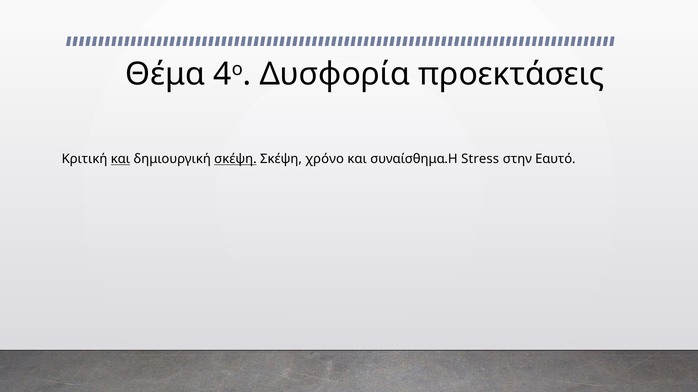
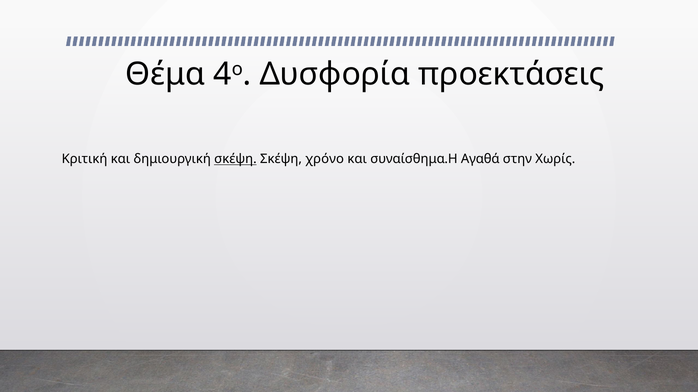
και at (120, 159) underline: present -> none
Stress: Stress -> Αγαθά
Εαυτό: Εαυτό -> Χωρίς
